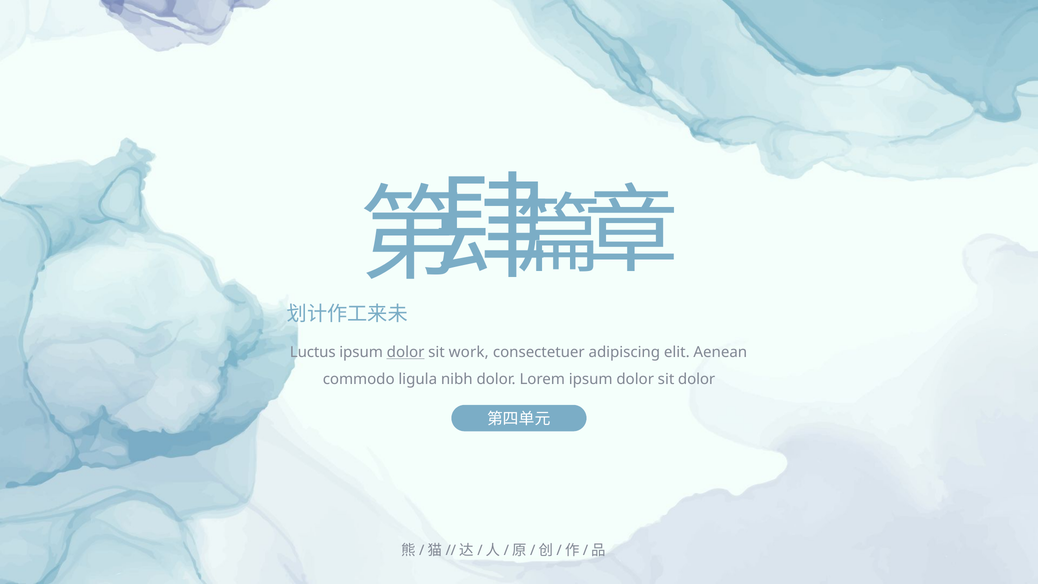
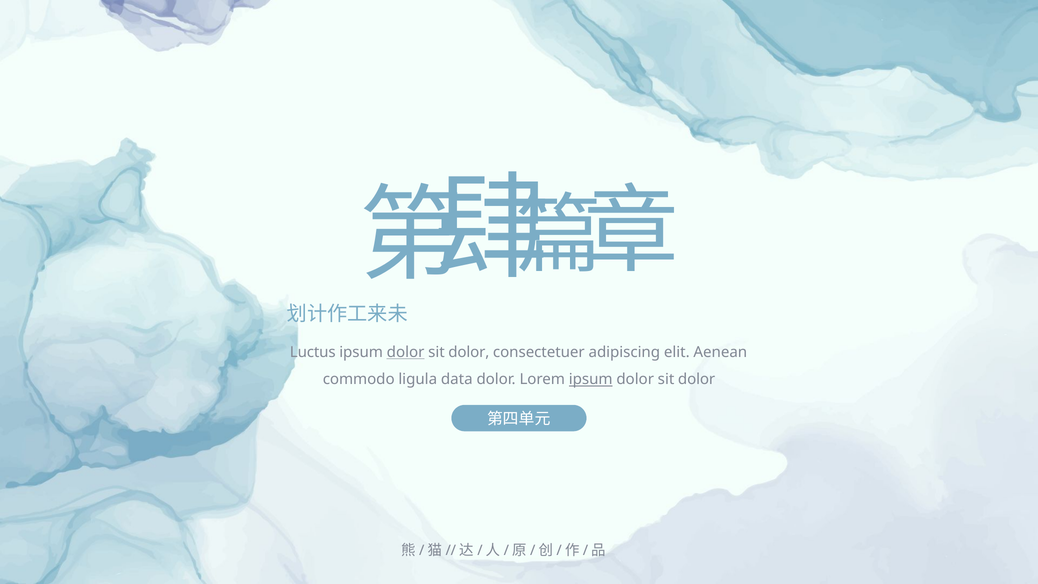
work at (469, 352): work -> dolor
nibh: nibh -> data
ipsum at (591, 379) underline: none -> present
